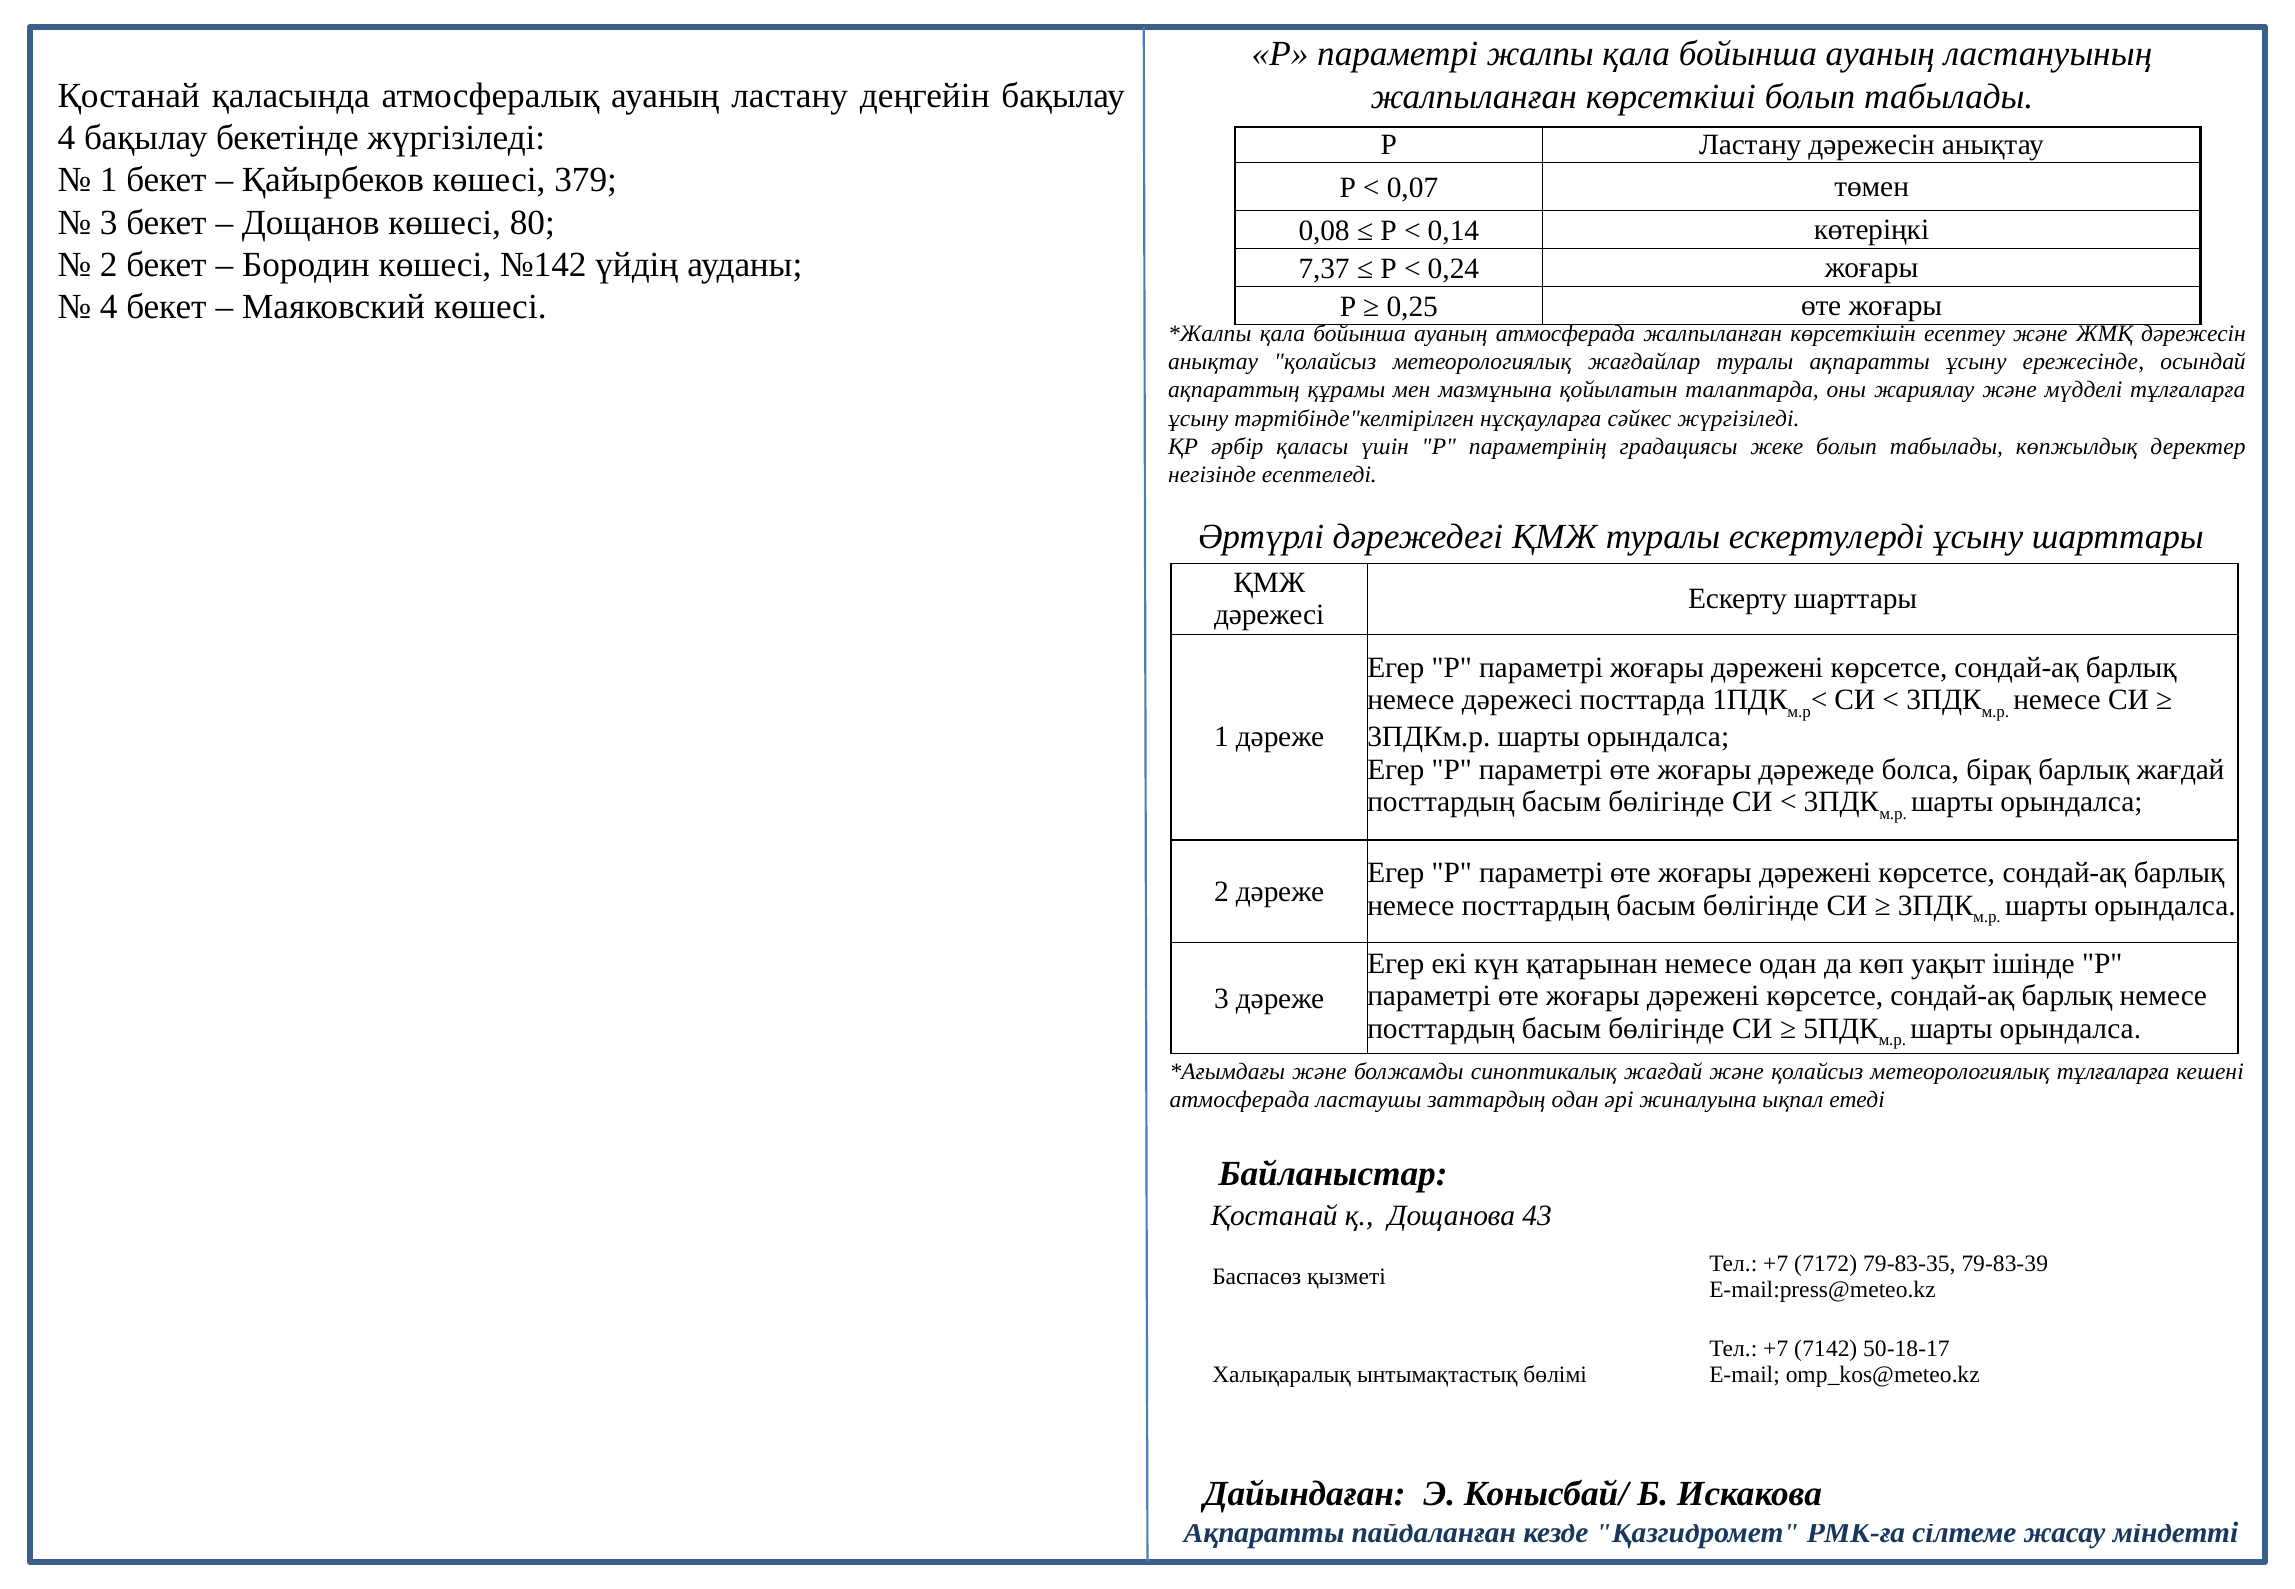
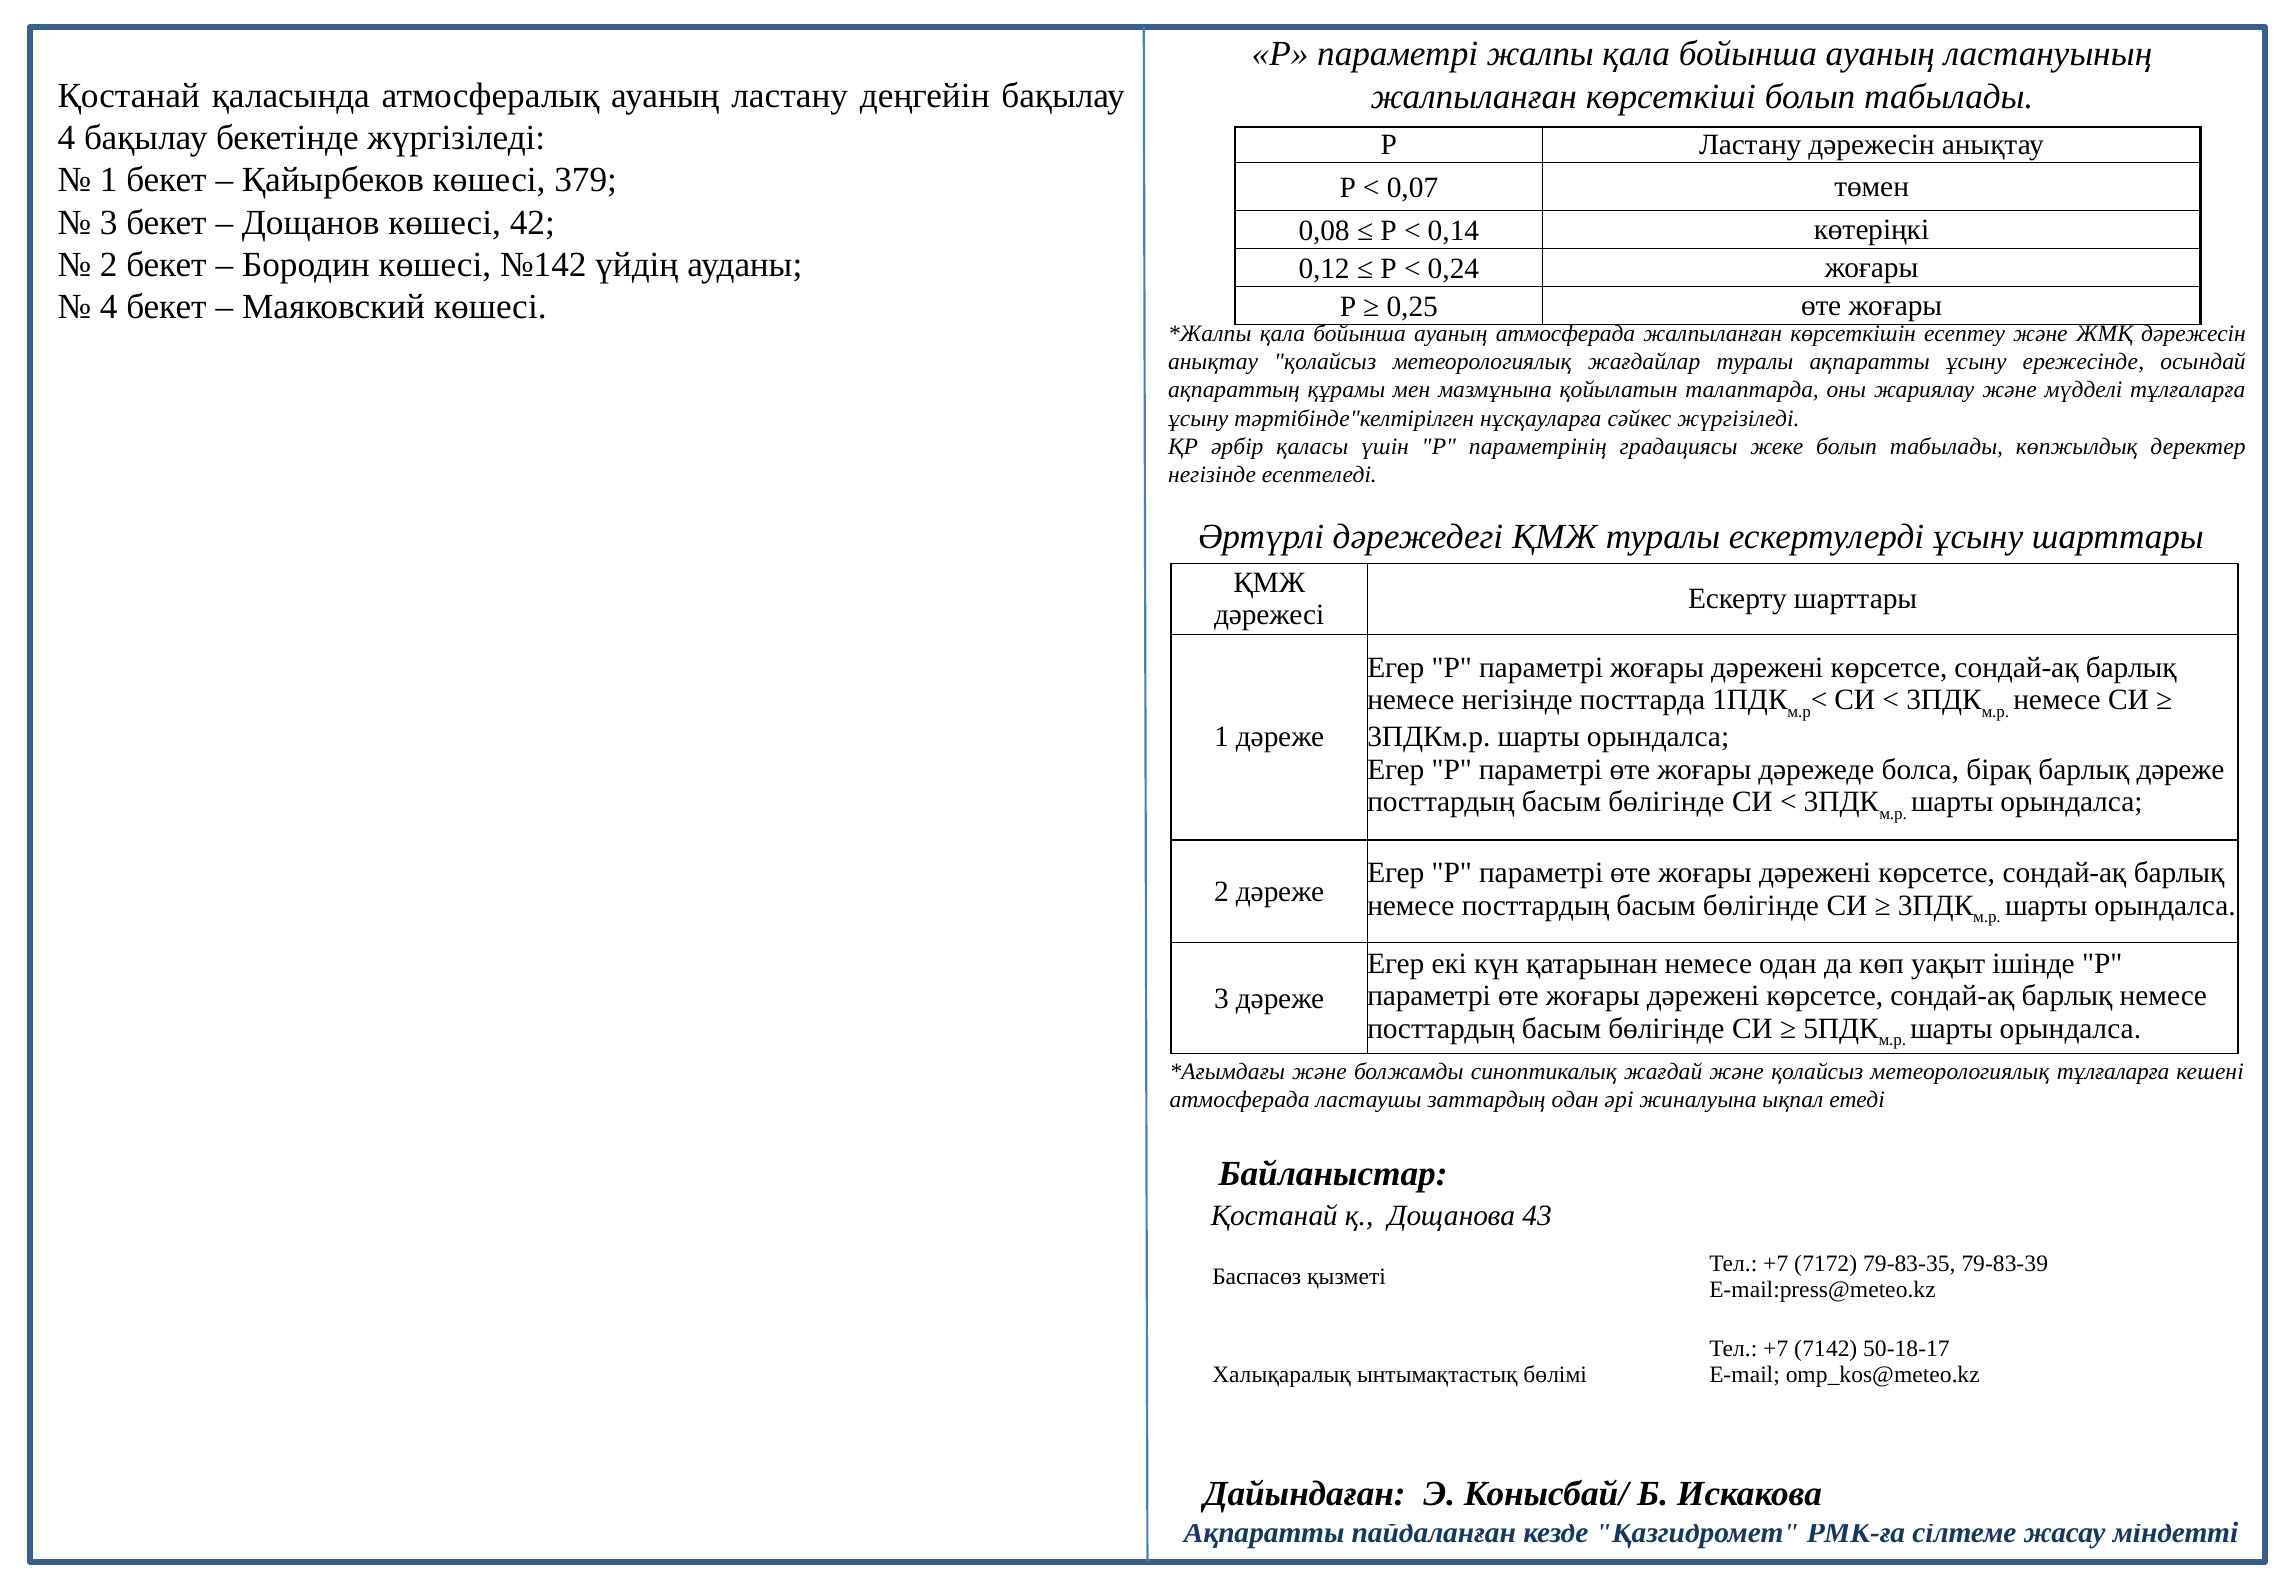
80: 80 -> 42
7,37: 7,37 -> 0,12
немесе дәрежесі: дәрежесі -> негізінде
барлық жағдай: жағдай -> дәреже
